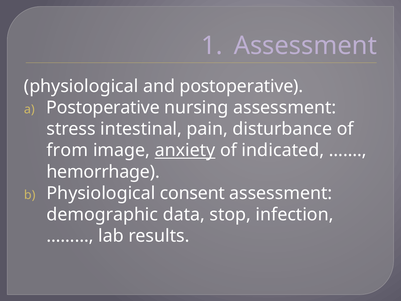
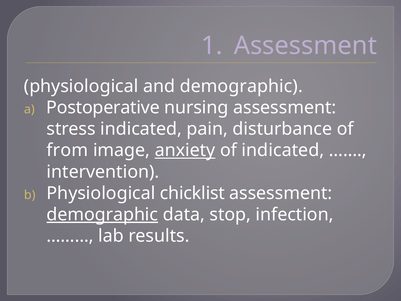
and postoperative: postoperative -> demographic
stress intestinal: intestinal -> indicated
hemorrhage: hemorrhage -> intervention
consent: consent -> chicklist
demographic at (102, 214) underline: none -> present
